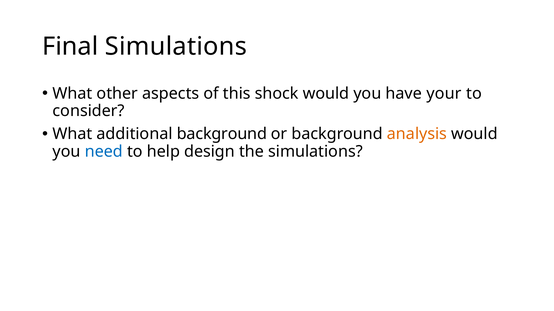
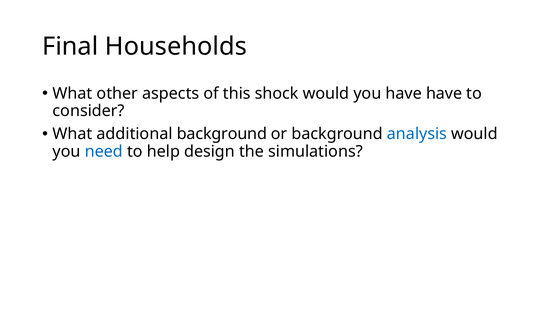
Final Simulations: Simulations -> Households
have your: your -> have
analysis colour: orange -> blue
